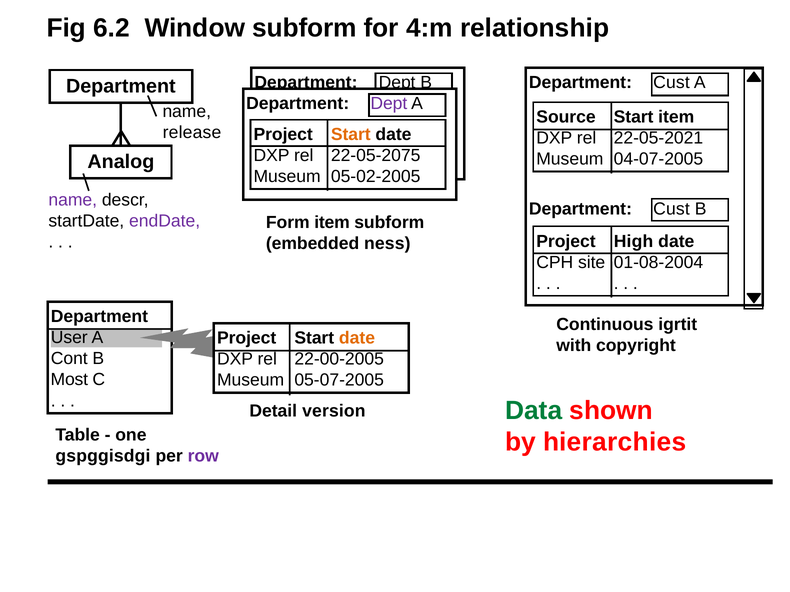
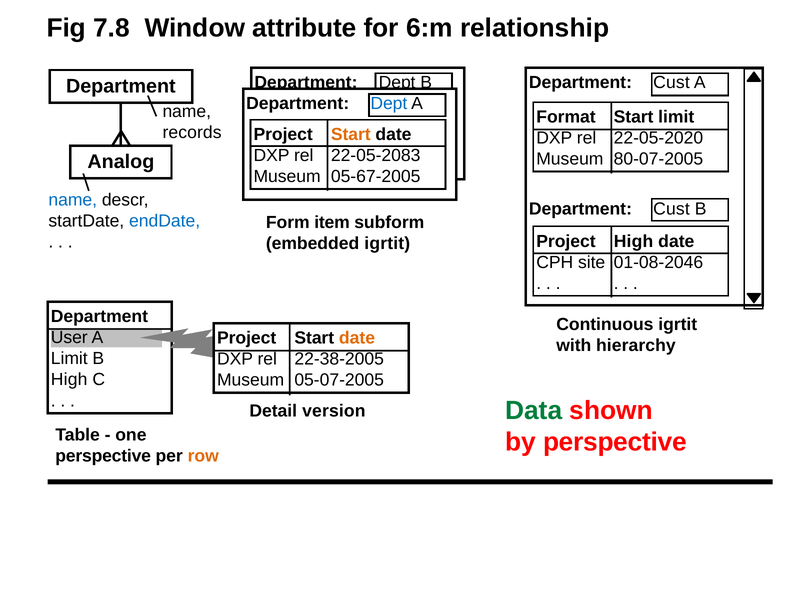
6.2: 6.2 -> 7.8
Window subform: subform -> attribute
4:m: 4:m -> 6:m
Dept at (389, 103) colour: purple -> blue
Source: Source -> Format
Start item: item -> limit
release: release -> records
22-05-2021: 22-05-2021 -> 22-05-2020
22-05-2075: 22-05-2075 -> 22-05-2083
04-07-2005: 04-07-2005 -> 80-07-2005
05-02-2005: 05-02-2005 -> 05-67-2005
name at (73, 200) colour: purple -> blue
endDate colour: purple -> blue
embedded ness: ness -> igrtit
01-08-2004: 01-08-2004 -> 01-08-2046
copyright: copyright -> hierarchy
Cont at (69, 359): Cont -> Limit
22-00-2005: 22-00-2005 -> 22-38-2005
Most at (69, 380): Most -> High
by hierarchies: hierarchies -> perspective
gspggisdgi at (103, 456): gspggisdgi -> perspective
row colour: purple -> orange
